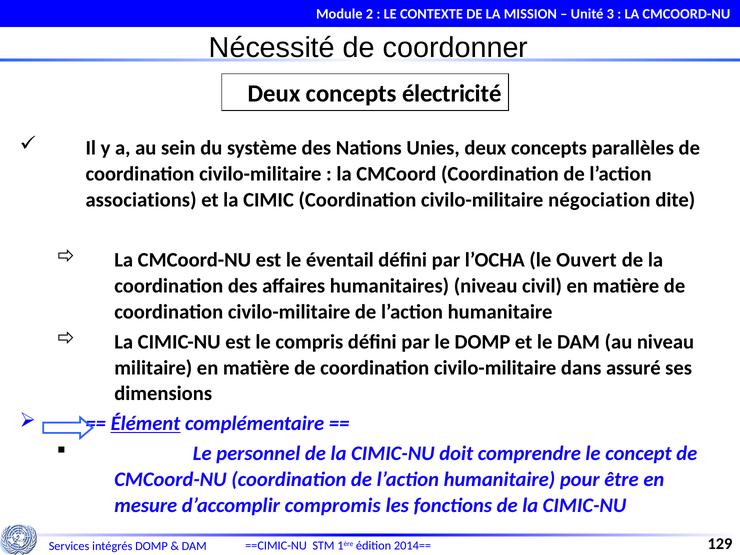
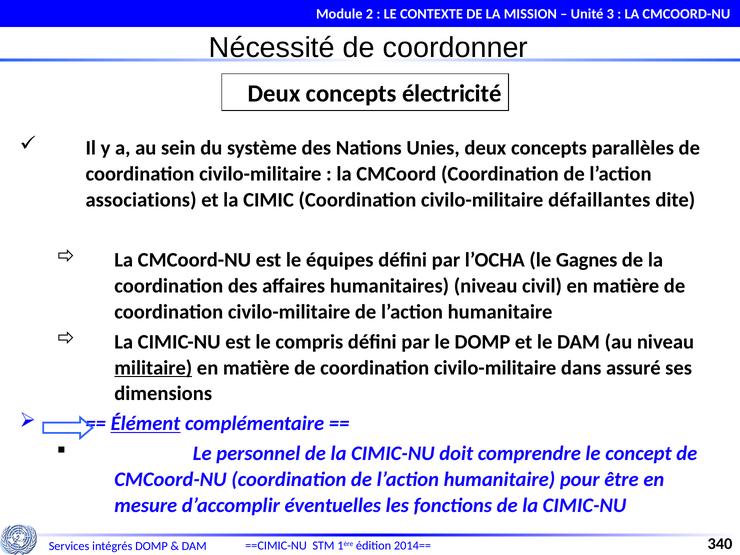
négociation: négociation -> défaillantes
éventail: éventail -> équipes
Ouvert: Ouvert -> Gagnes
militaire underline: none -> present
compromis: compromis -> éventuelles
129: 129 -> 340
